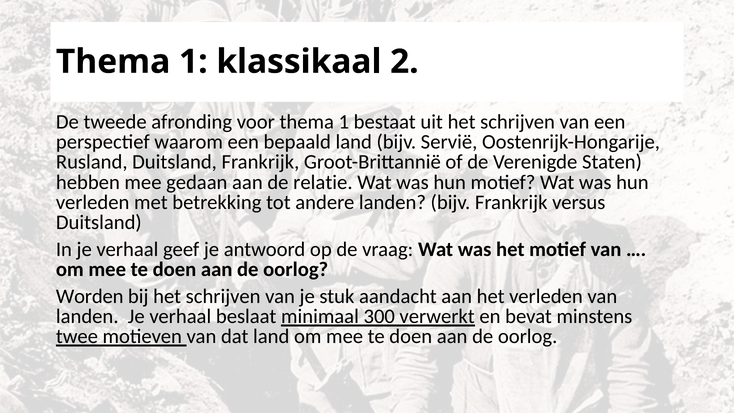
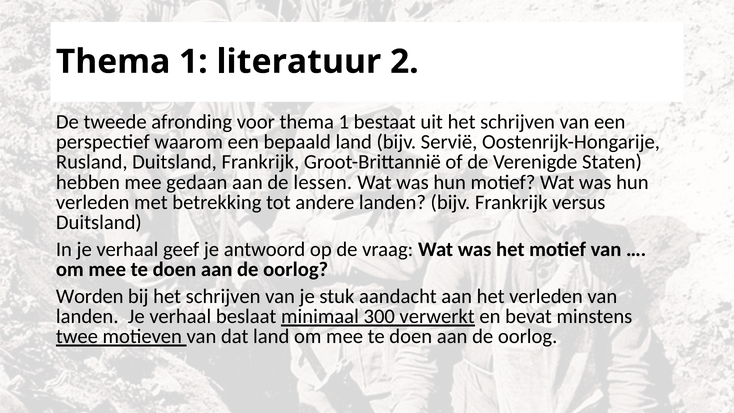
klassikaal: klassikaal -> literatuur
relatie: relatie -> lessen
